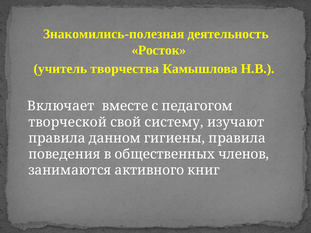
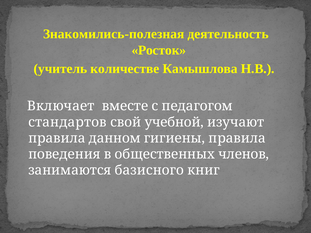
творчества: творчества -> количестве
творческой: творческой -> стандартов
систему: систему -> учебной
активного: активного -> базисного
